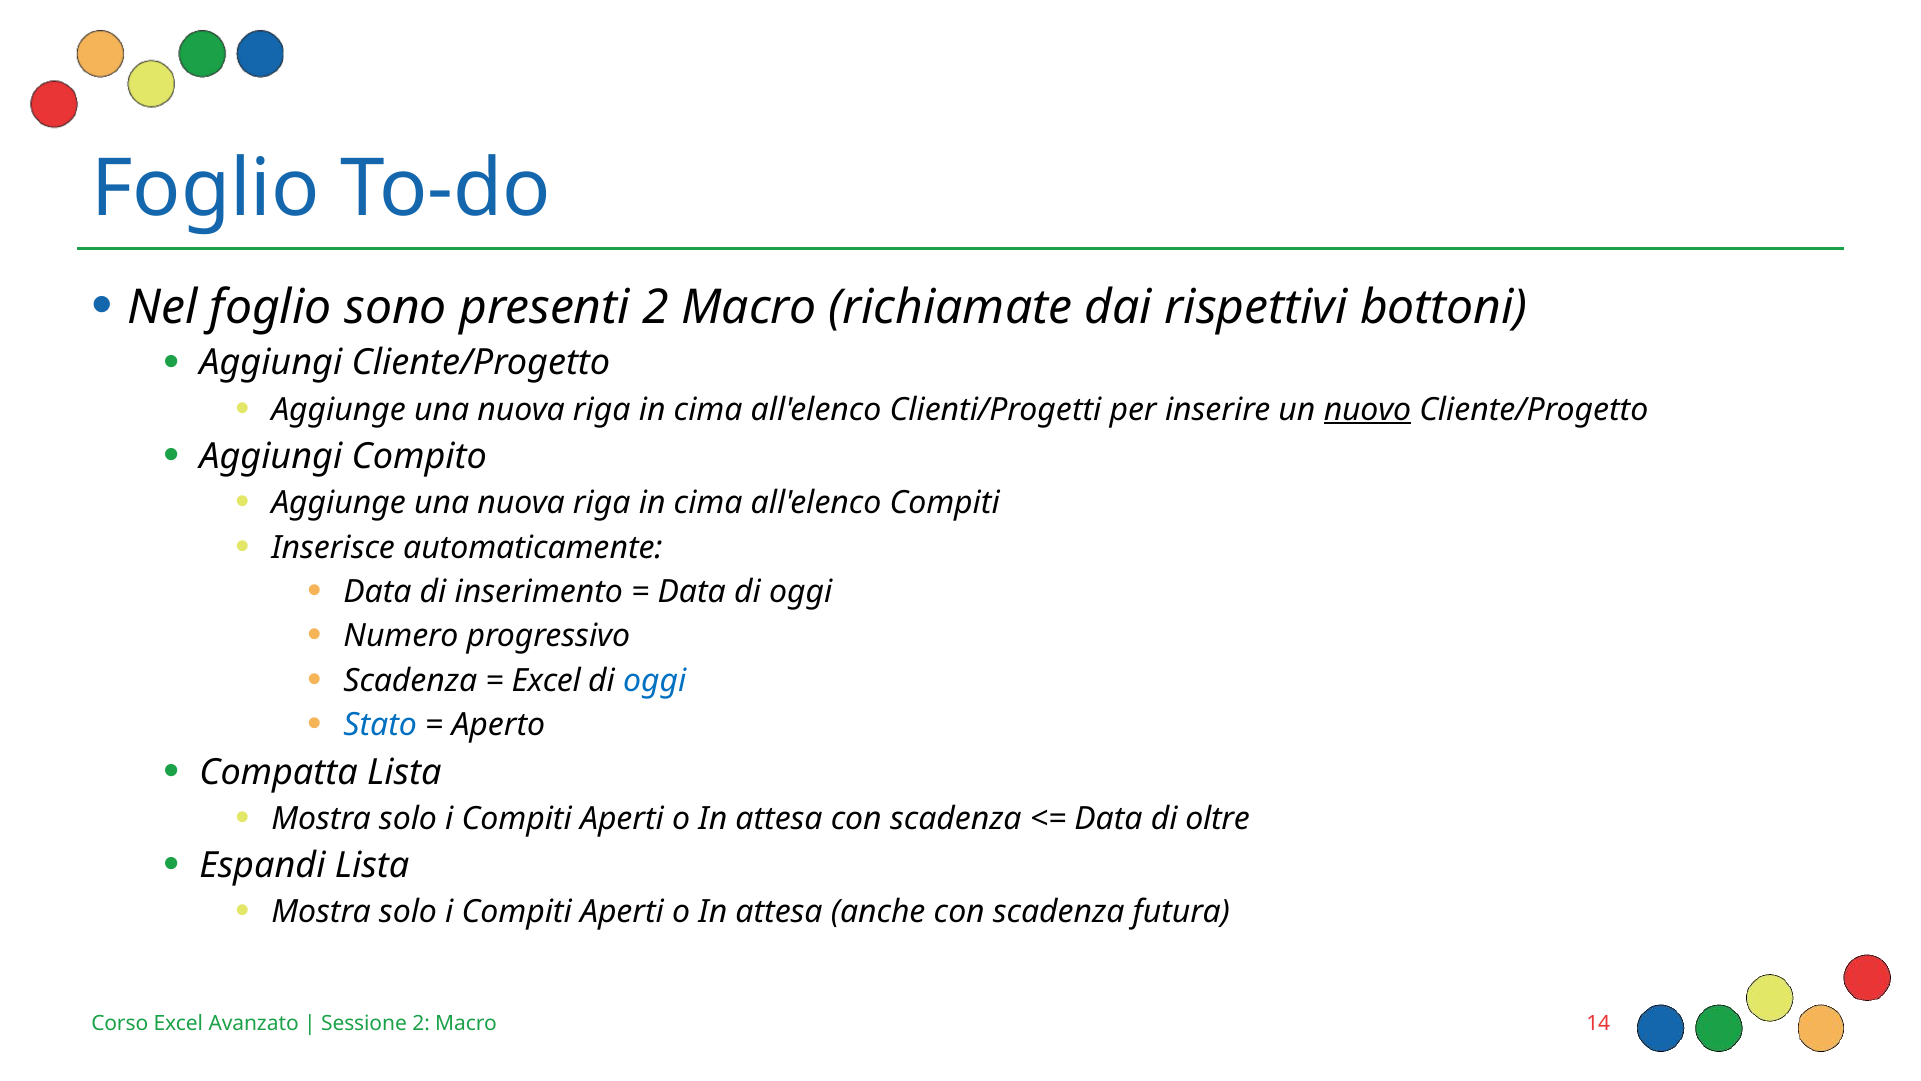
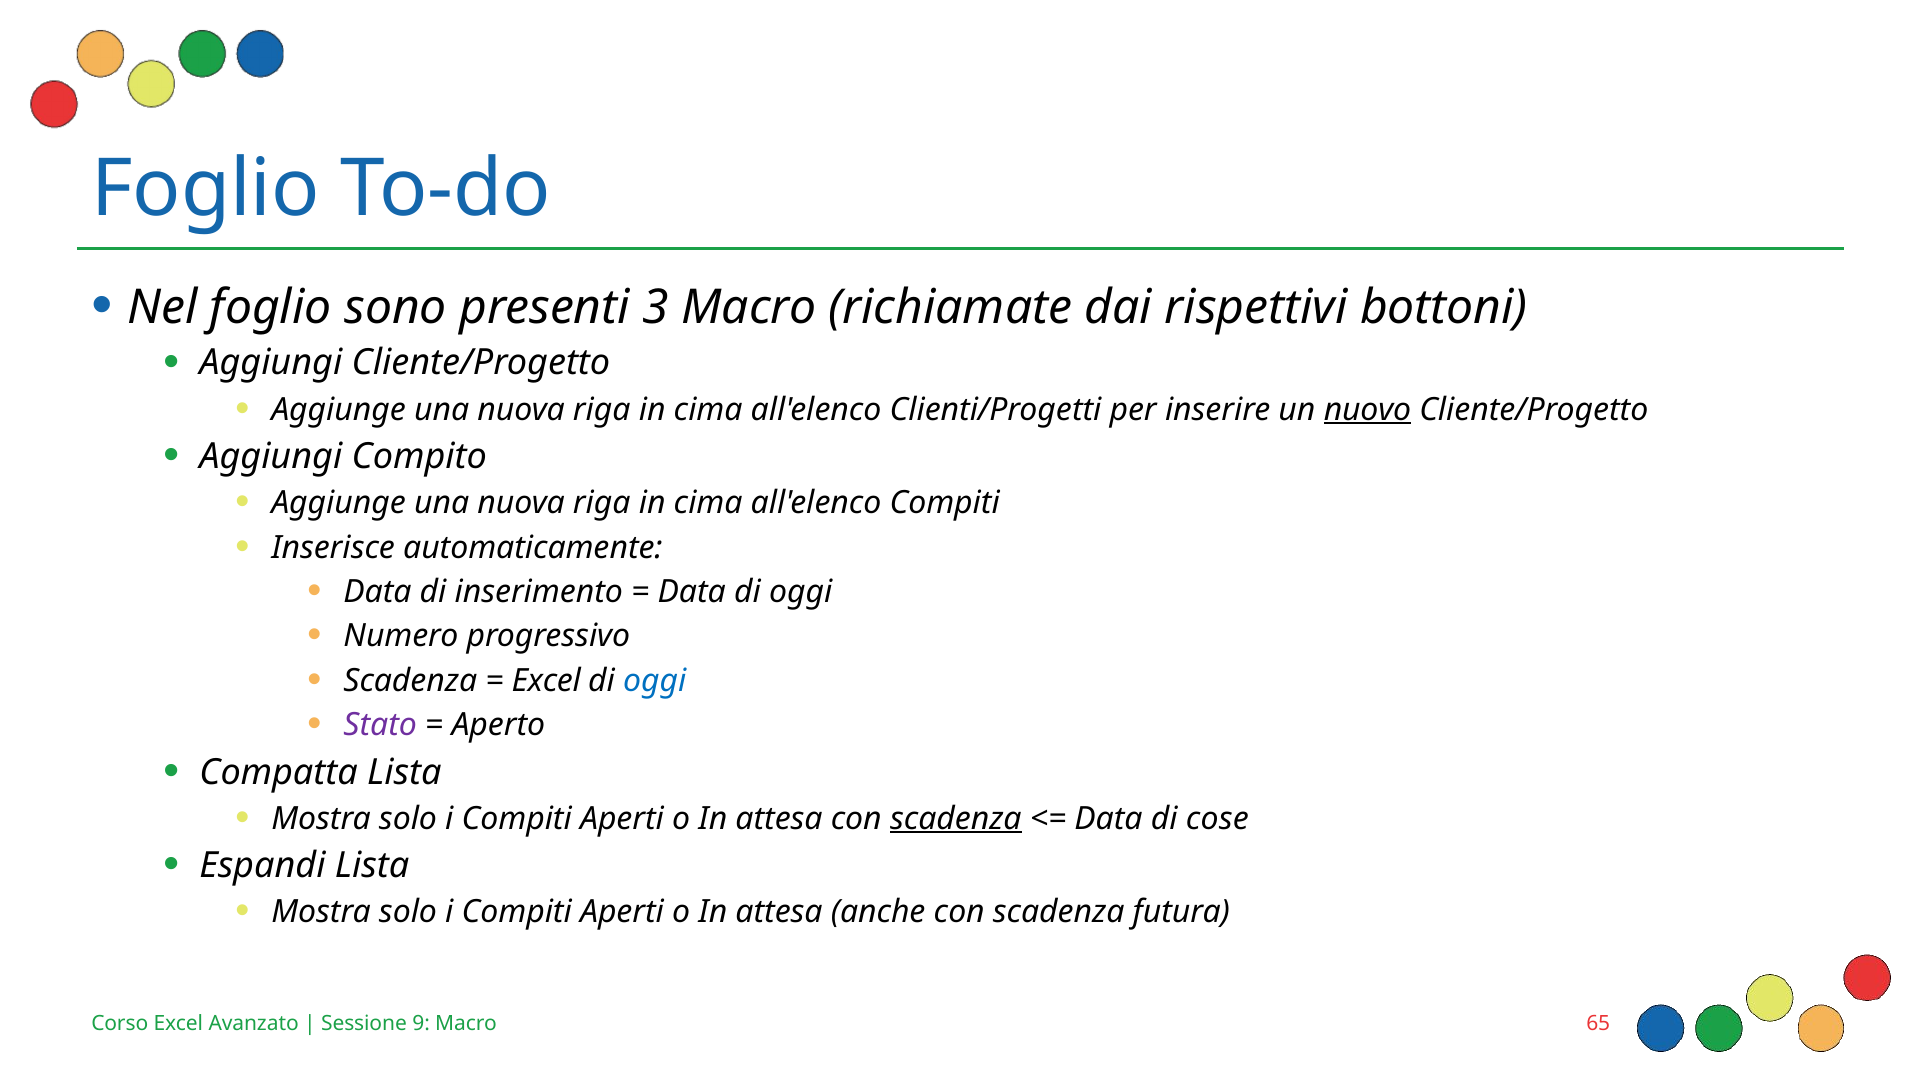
presenti 2: 2 -> 3
Stato colour: blue -> purple
scadenza at (956, 818) underline: none -> present
oltre: oltre -> cose
Sessione 2: 2 -> 9
14: 14 -> 65
